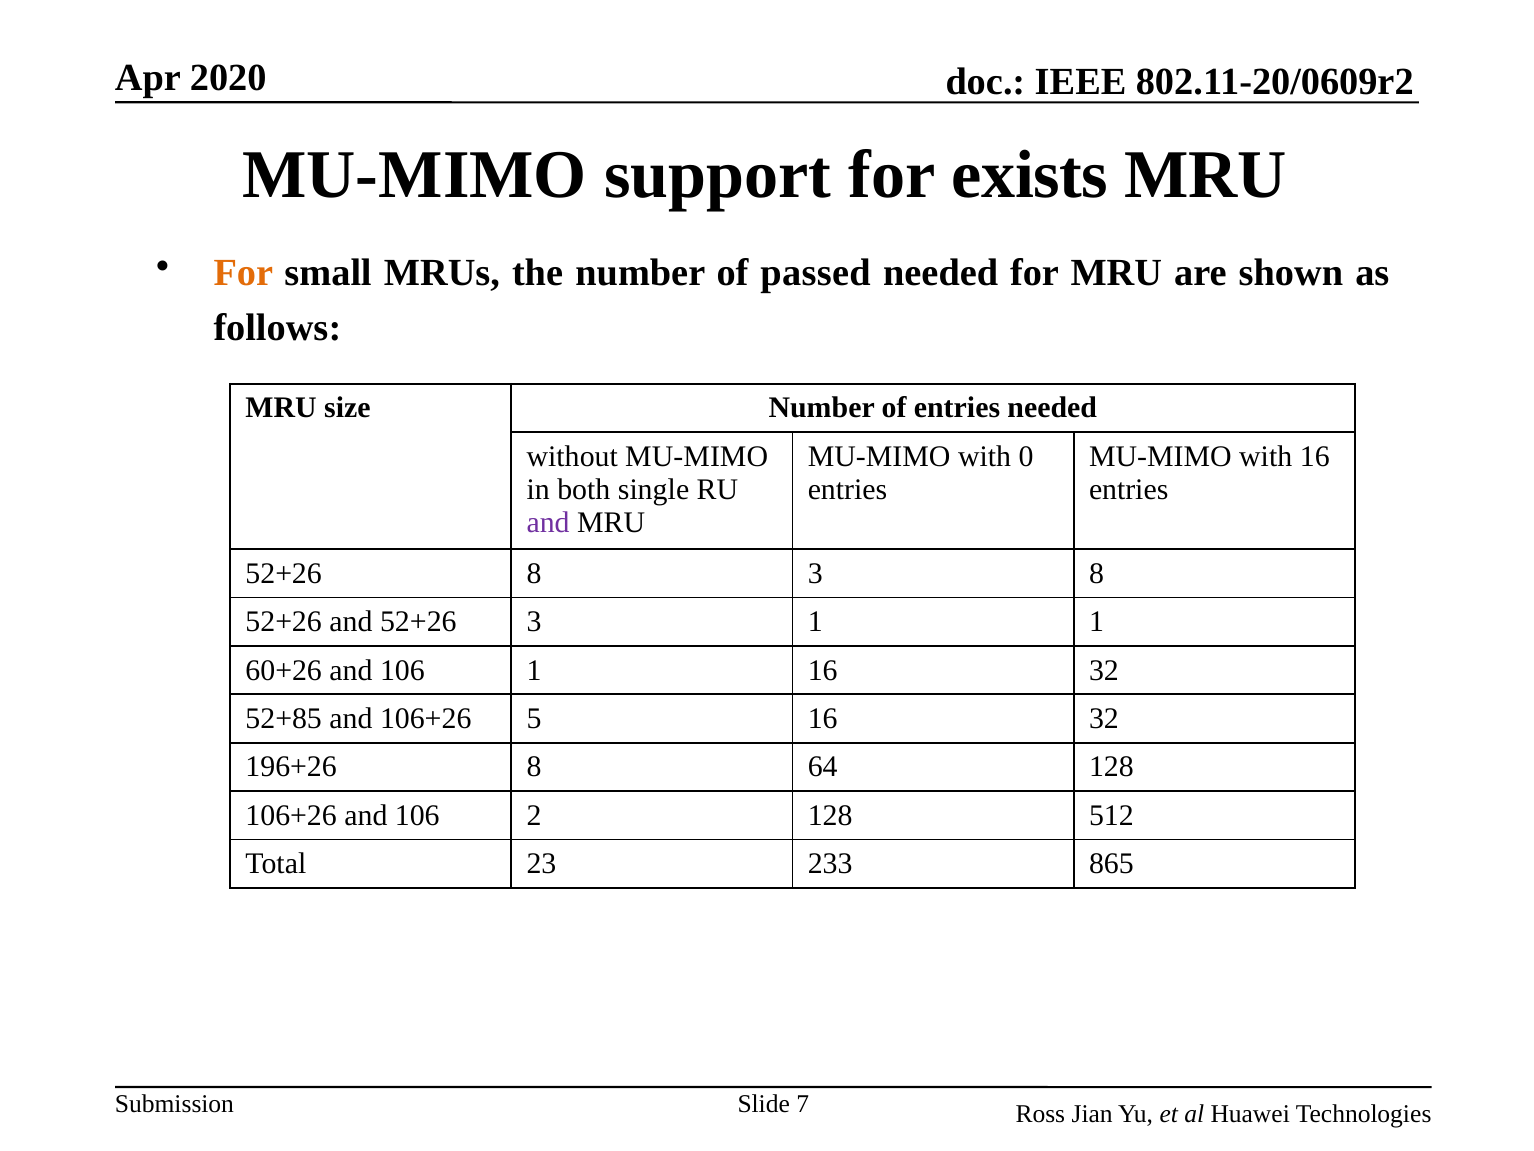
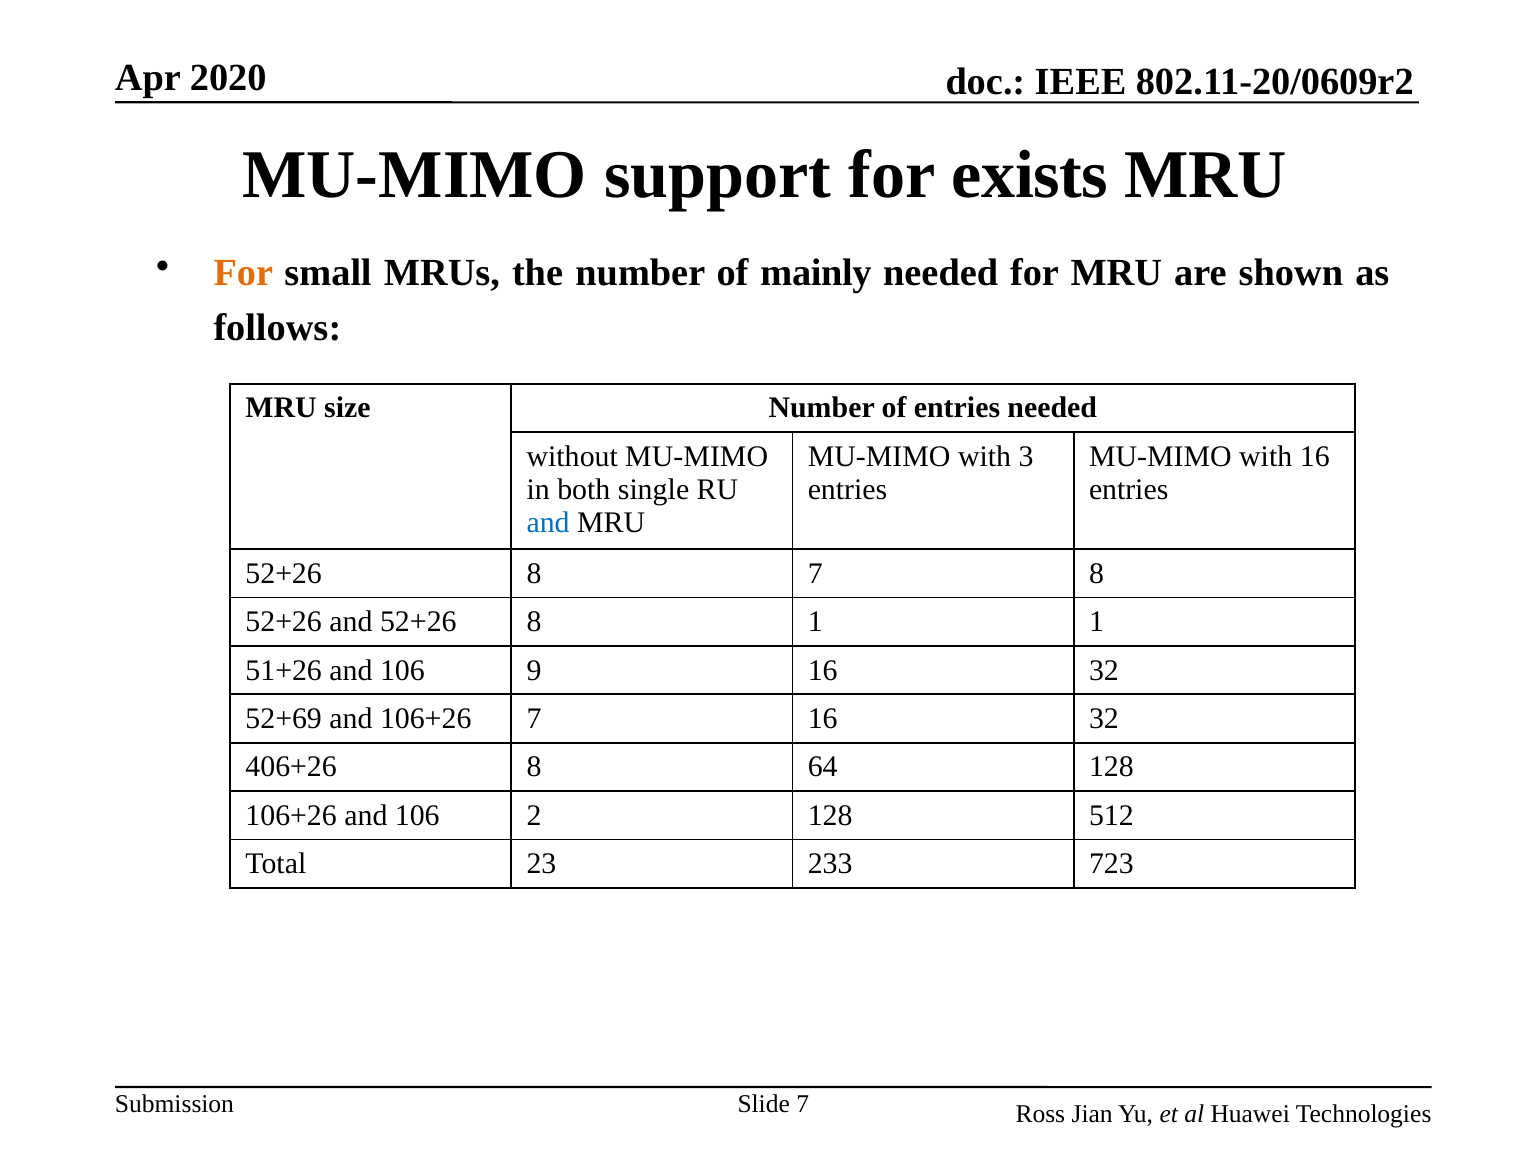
passed: passed -> mainly
0: 0 -> 3
and at (548, 522) colour: purple -> blue
8 3: 3 -> 7
and 52+26 3: 3 -> 8
60+26: 60+26 -> 51+26
106 1: 1 -> 9
52+85: 52+85 -> 52+69
106+26 5: 5 -> 7
196+26: 196+26 -> 406+26
865: 865 -> 723
